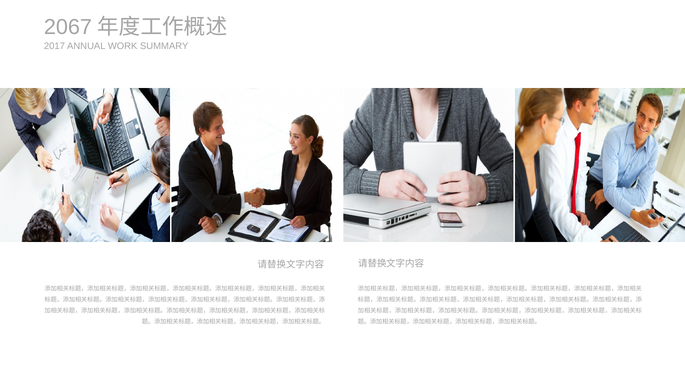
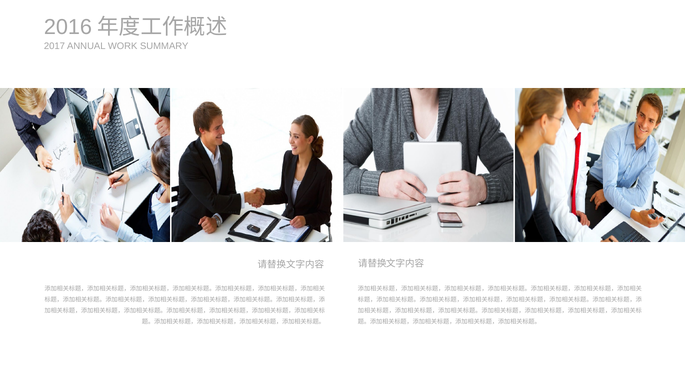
2067: 2067 -> 2016
